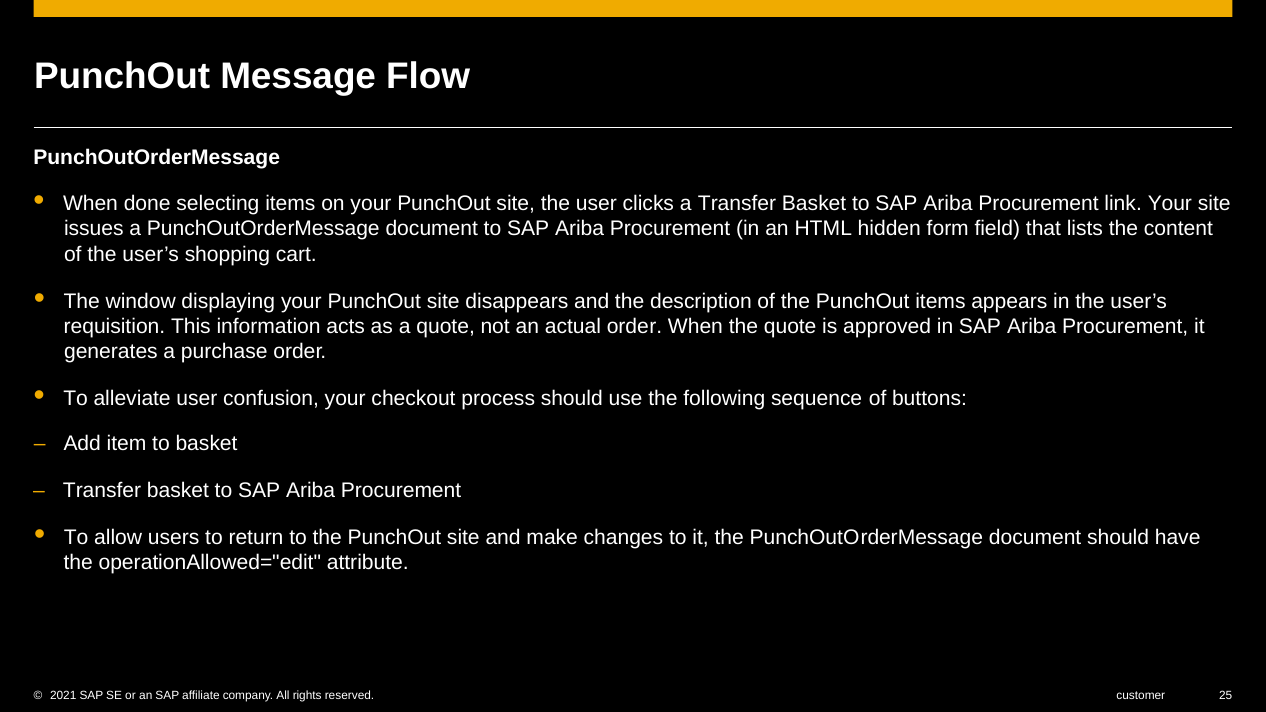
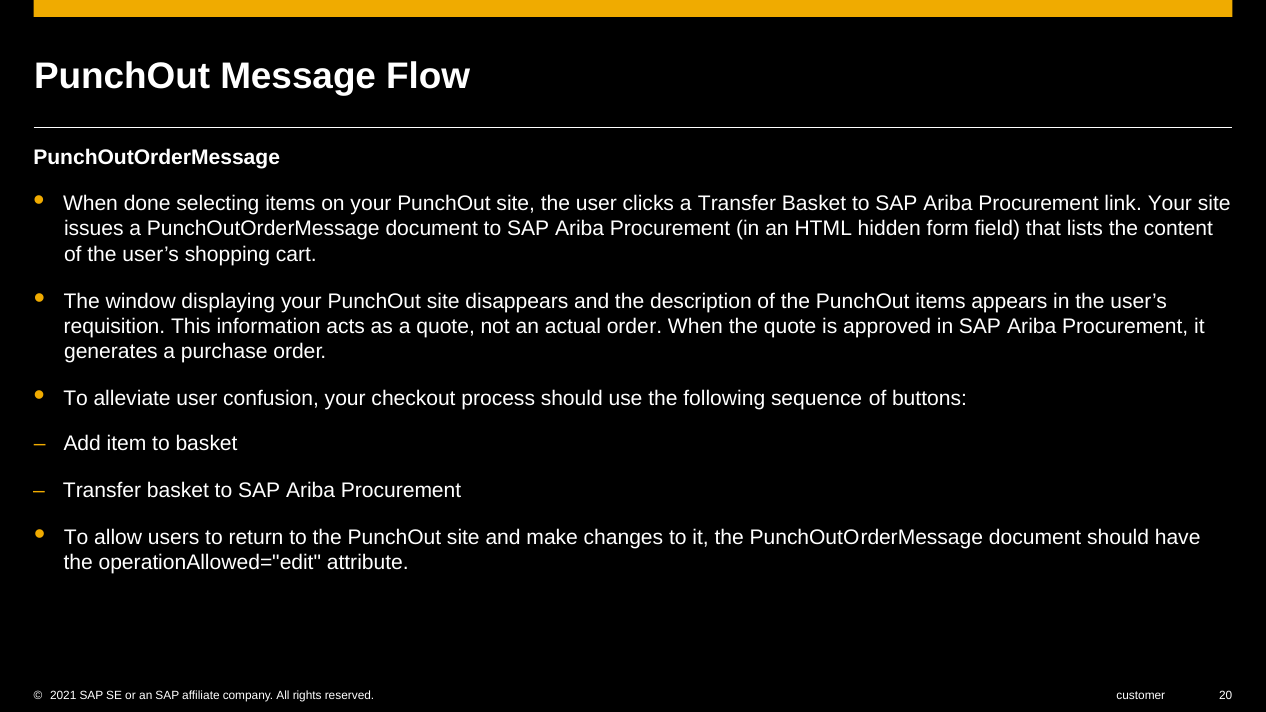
25: 25 -> 20
